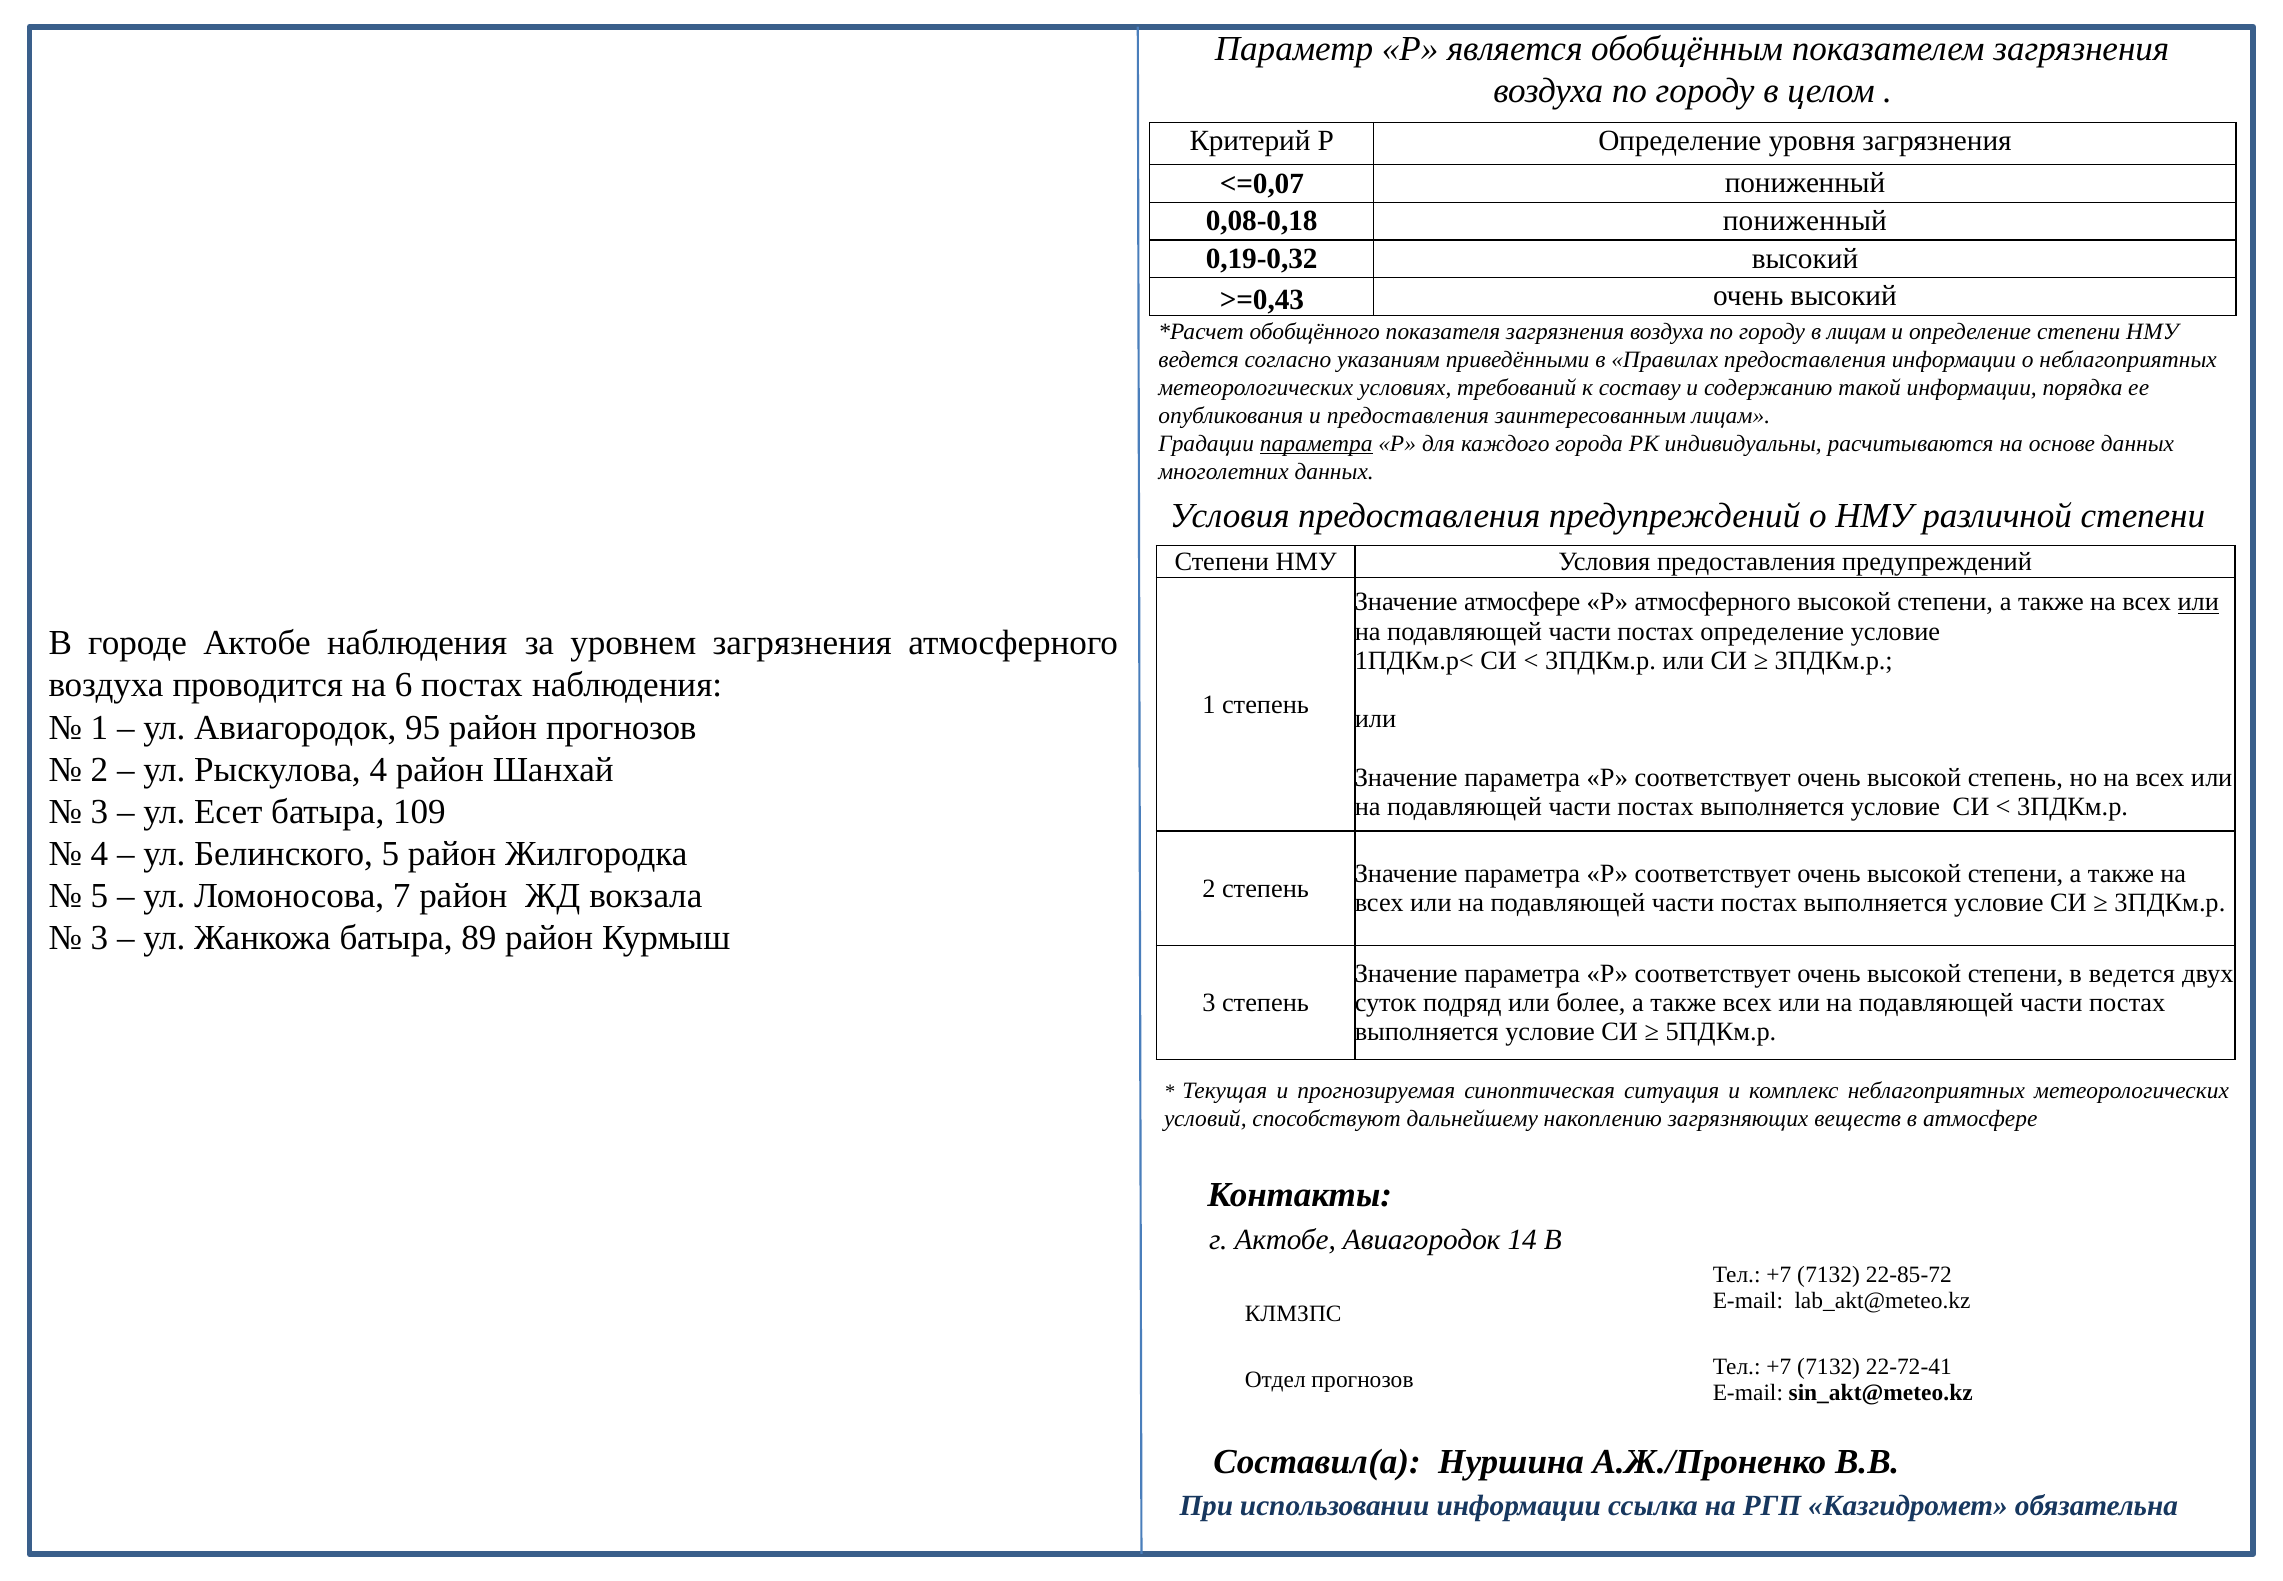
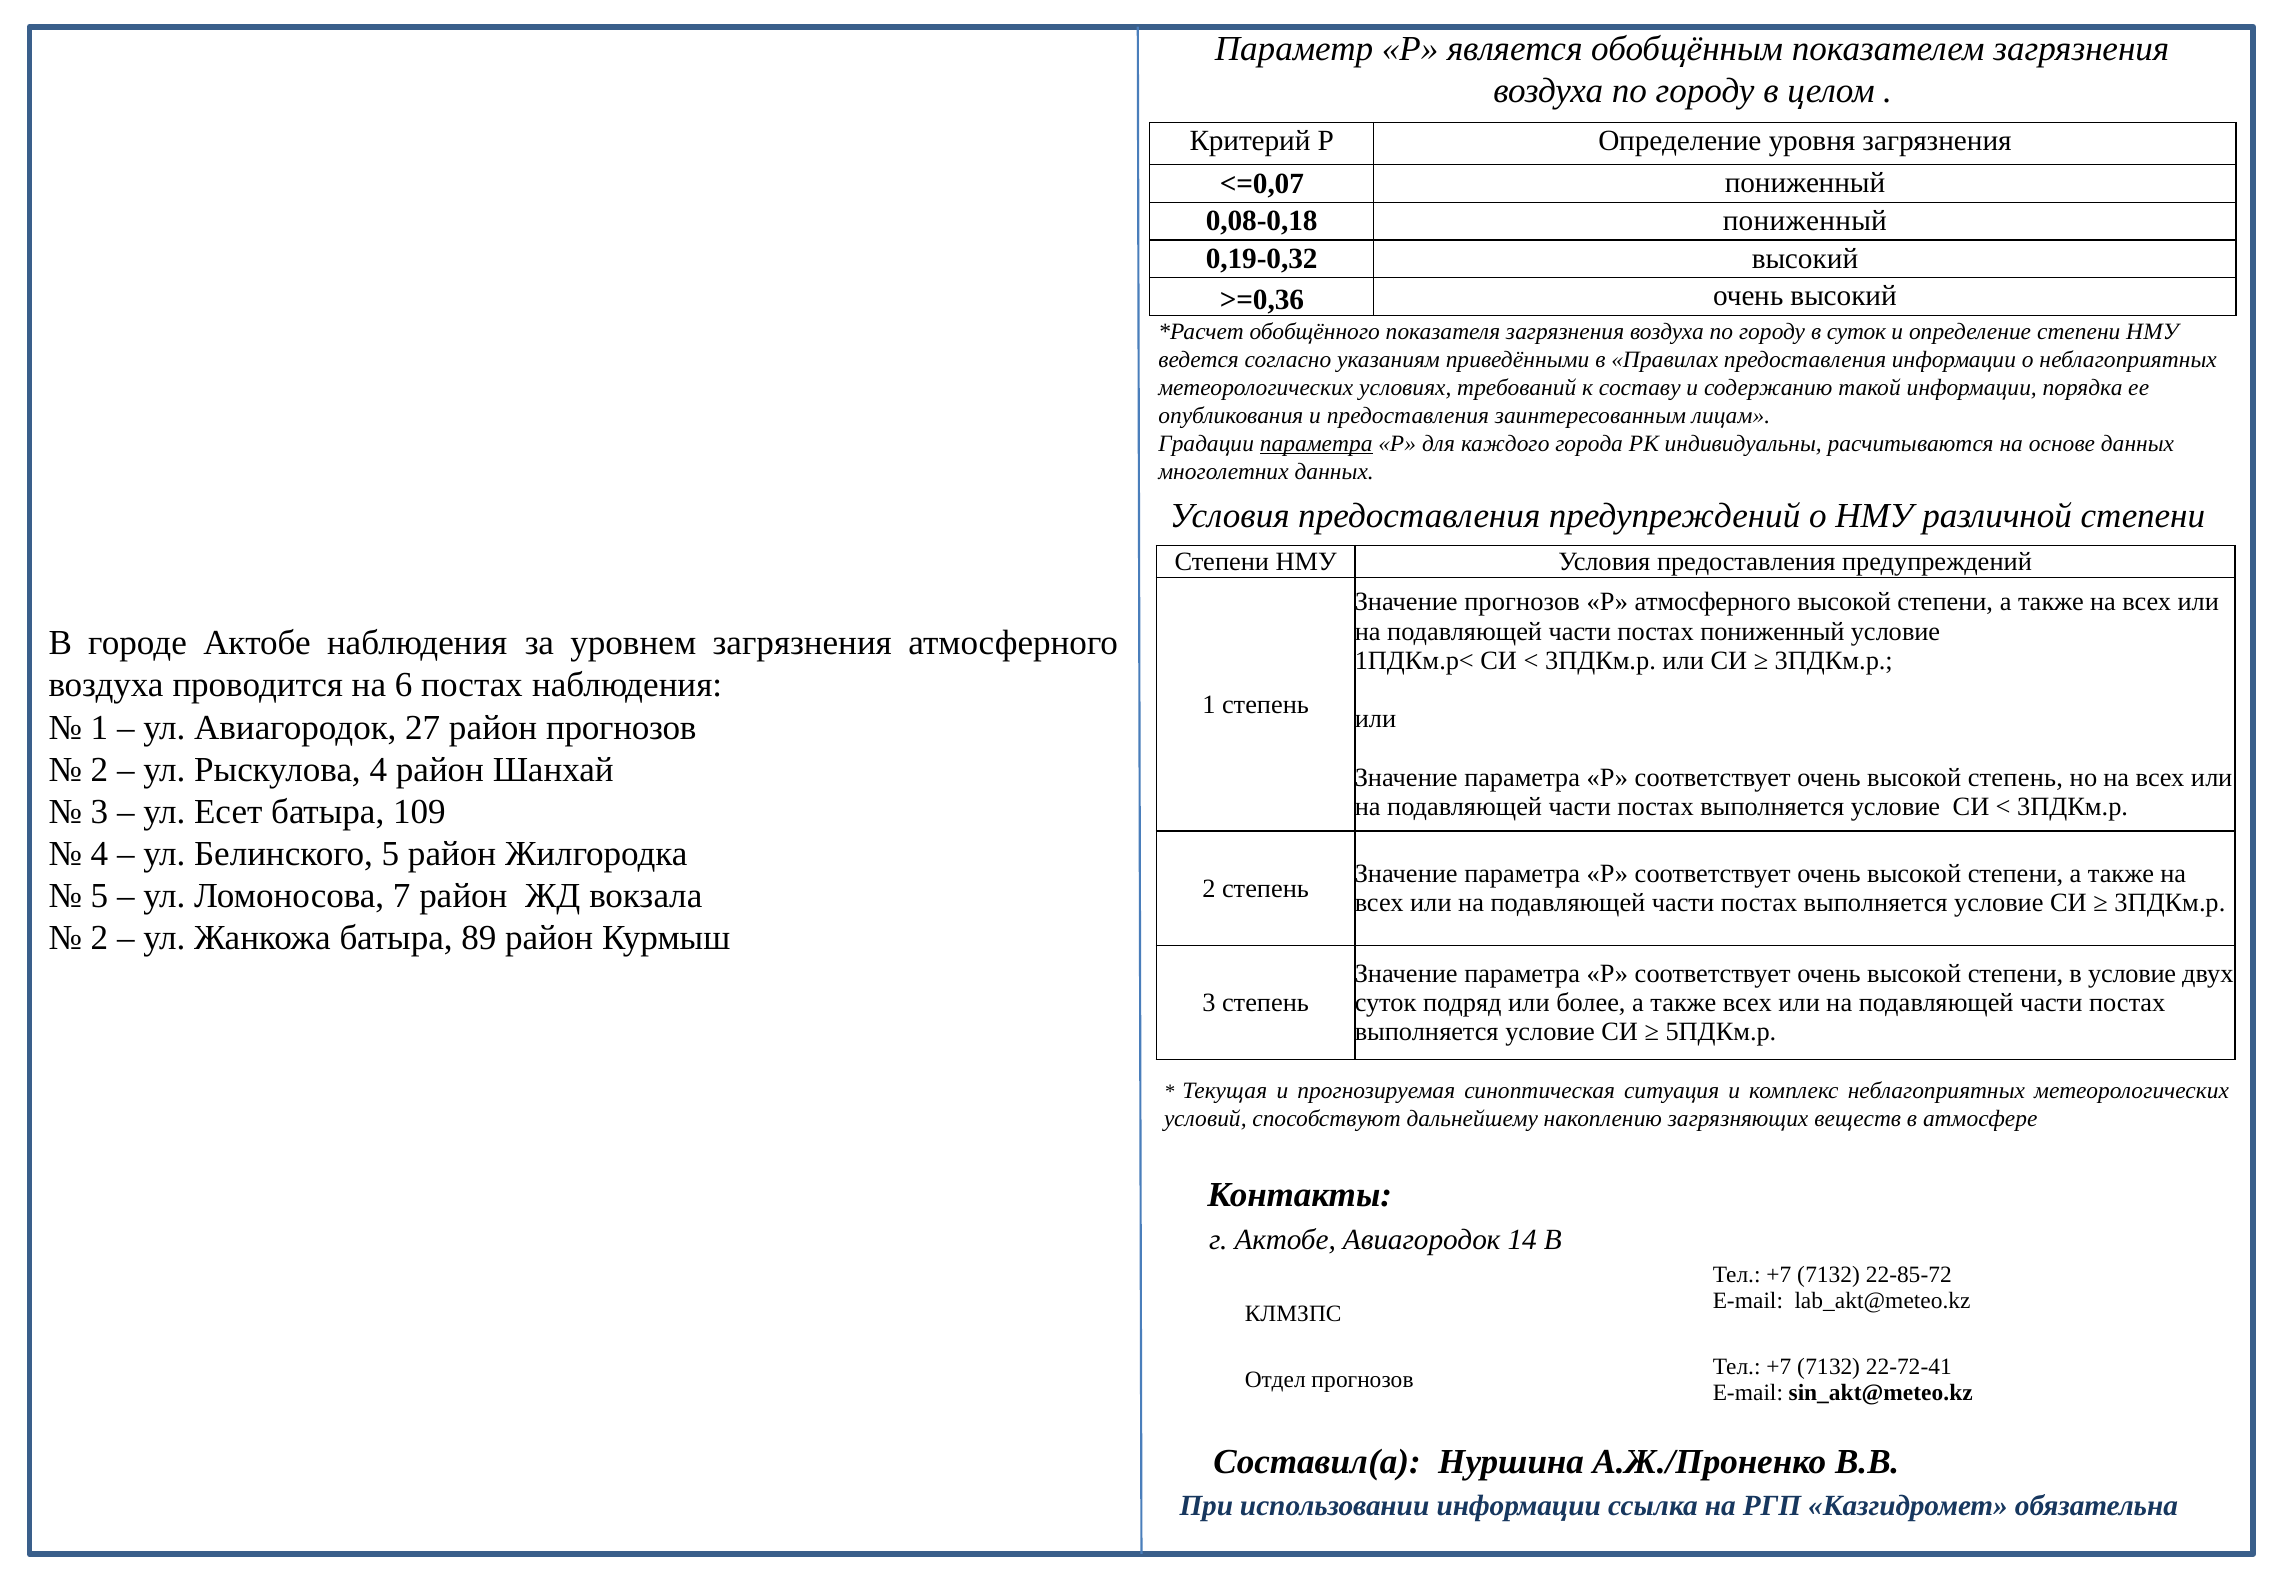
>=0,43: >=0,43 -> >=0,36
в лицам: лицам -> суток
Значение атмосфере: атмосфере -> прогнозов
или at (2198, 602) underline: present -> none
постах определение: определение -> пониженный
95: 95 -> 27
3 at (99, 938): 3 -> 2
в ведется: ведется -> условие
